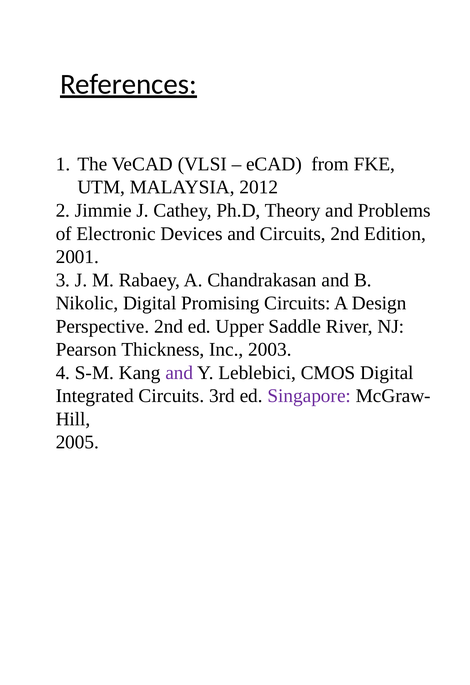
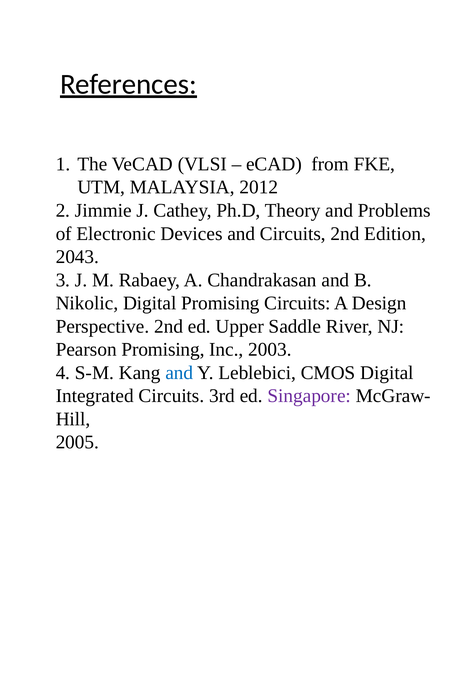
2001: 2001 -> 2043
Pearson Thickness: Thickness -> Promising
and at (179, 373) colour: purple -> blue
